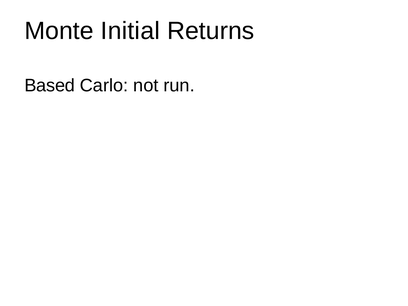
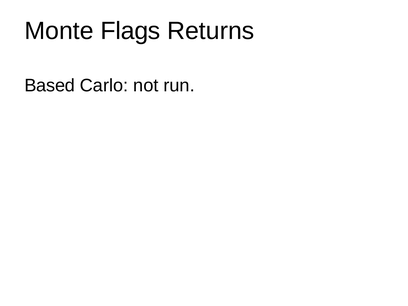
Initial: Initial -> Flags
